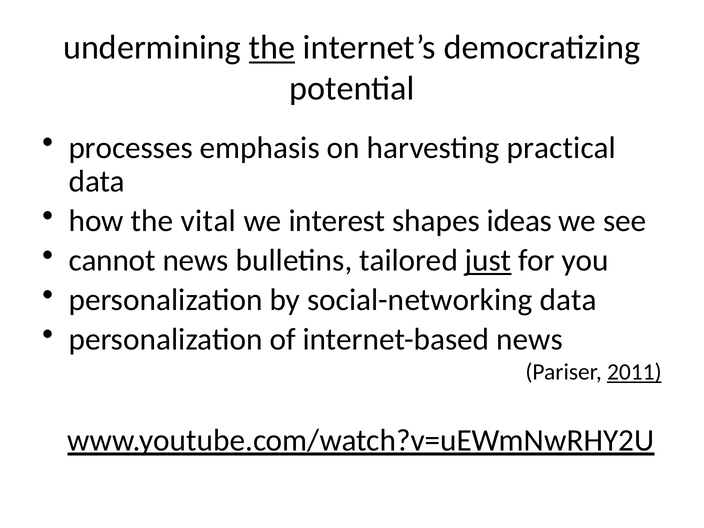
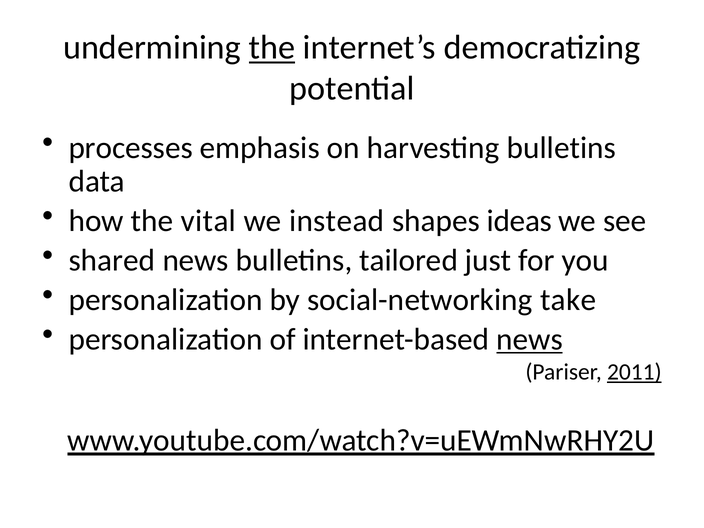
harvesting practical: practical -> bulletins
interest: interest -> instead
cannot: cannot -> shared
just underline: present -> none
social-networking data: data -> take
news at (530, 339) underline: none -> present
